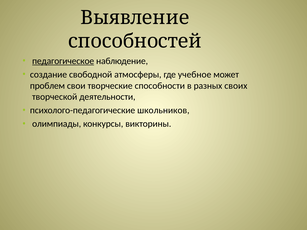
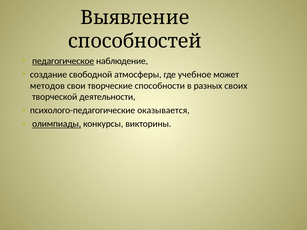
проблем: проблем -> методов
школьников: школьников -> оказывается
олимпиады underline: none -> present
